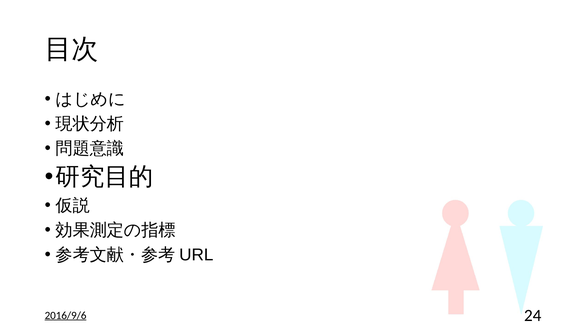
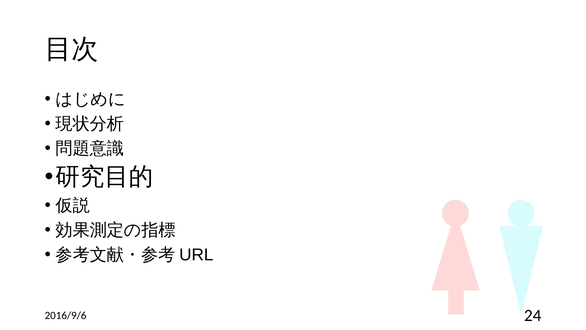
2016/9/6 underline: present -> none
